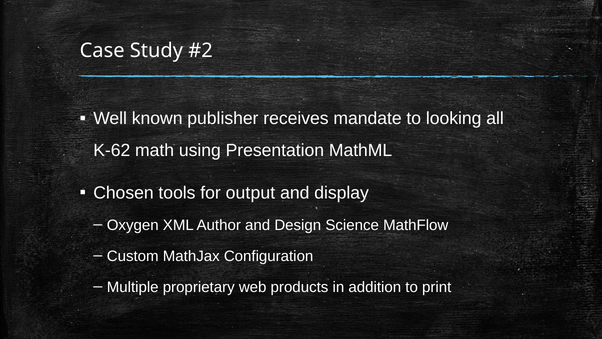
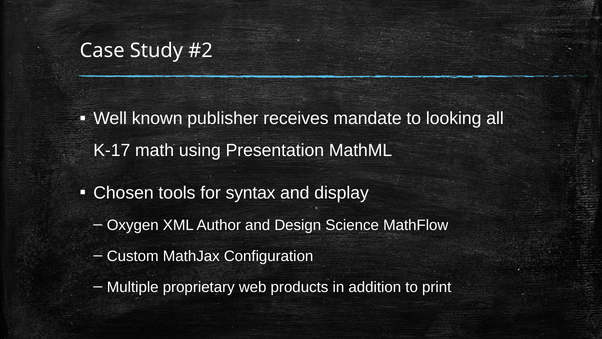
K-62: K-62 -> K-17
output: output -> syntax
